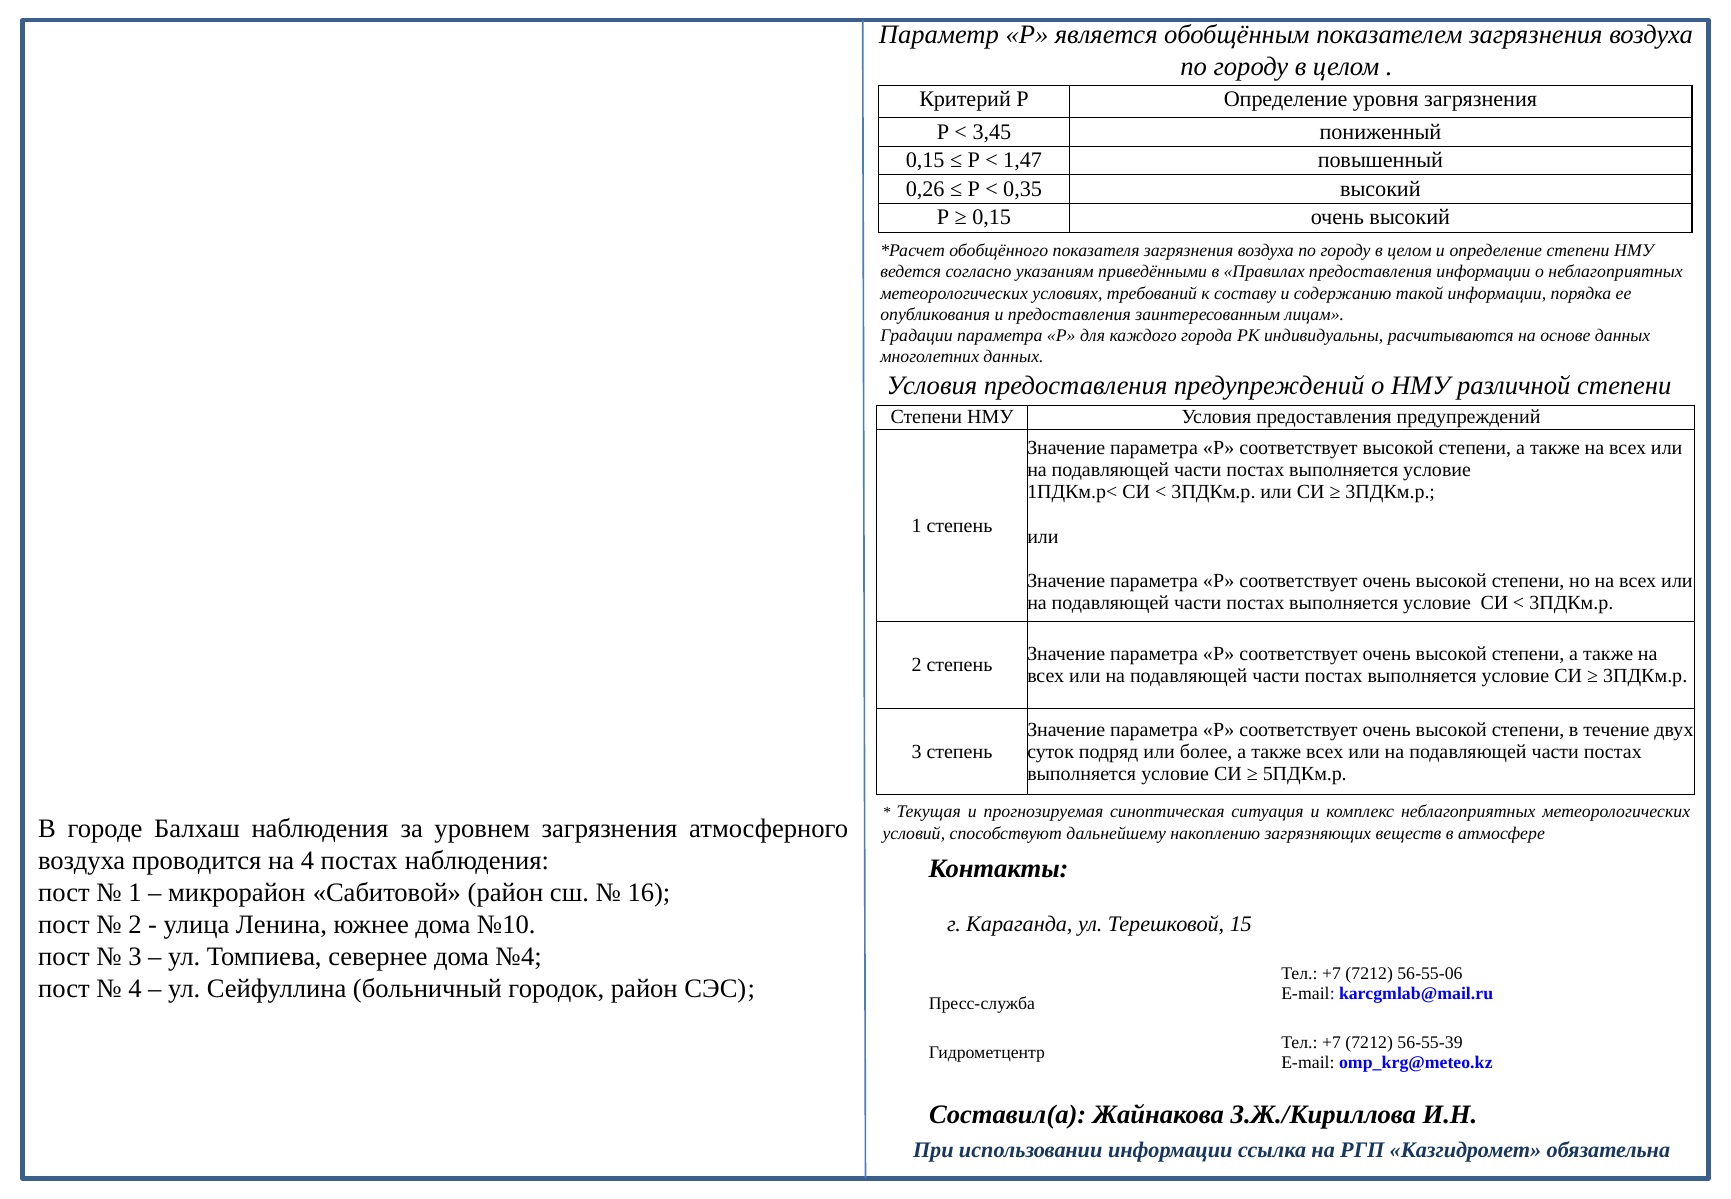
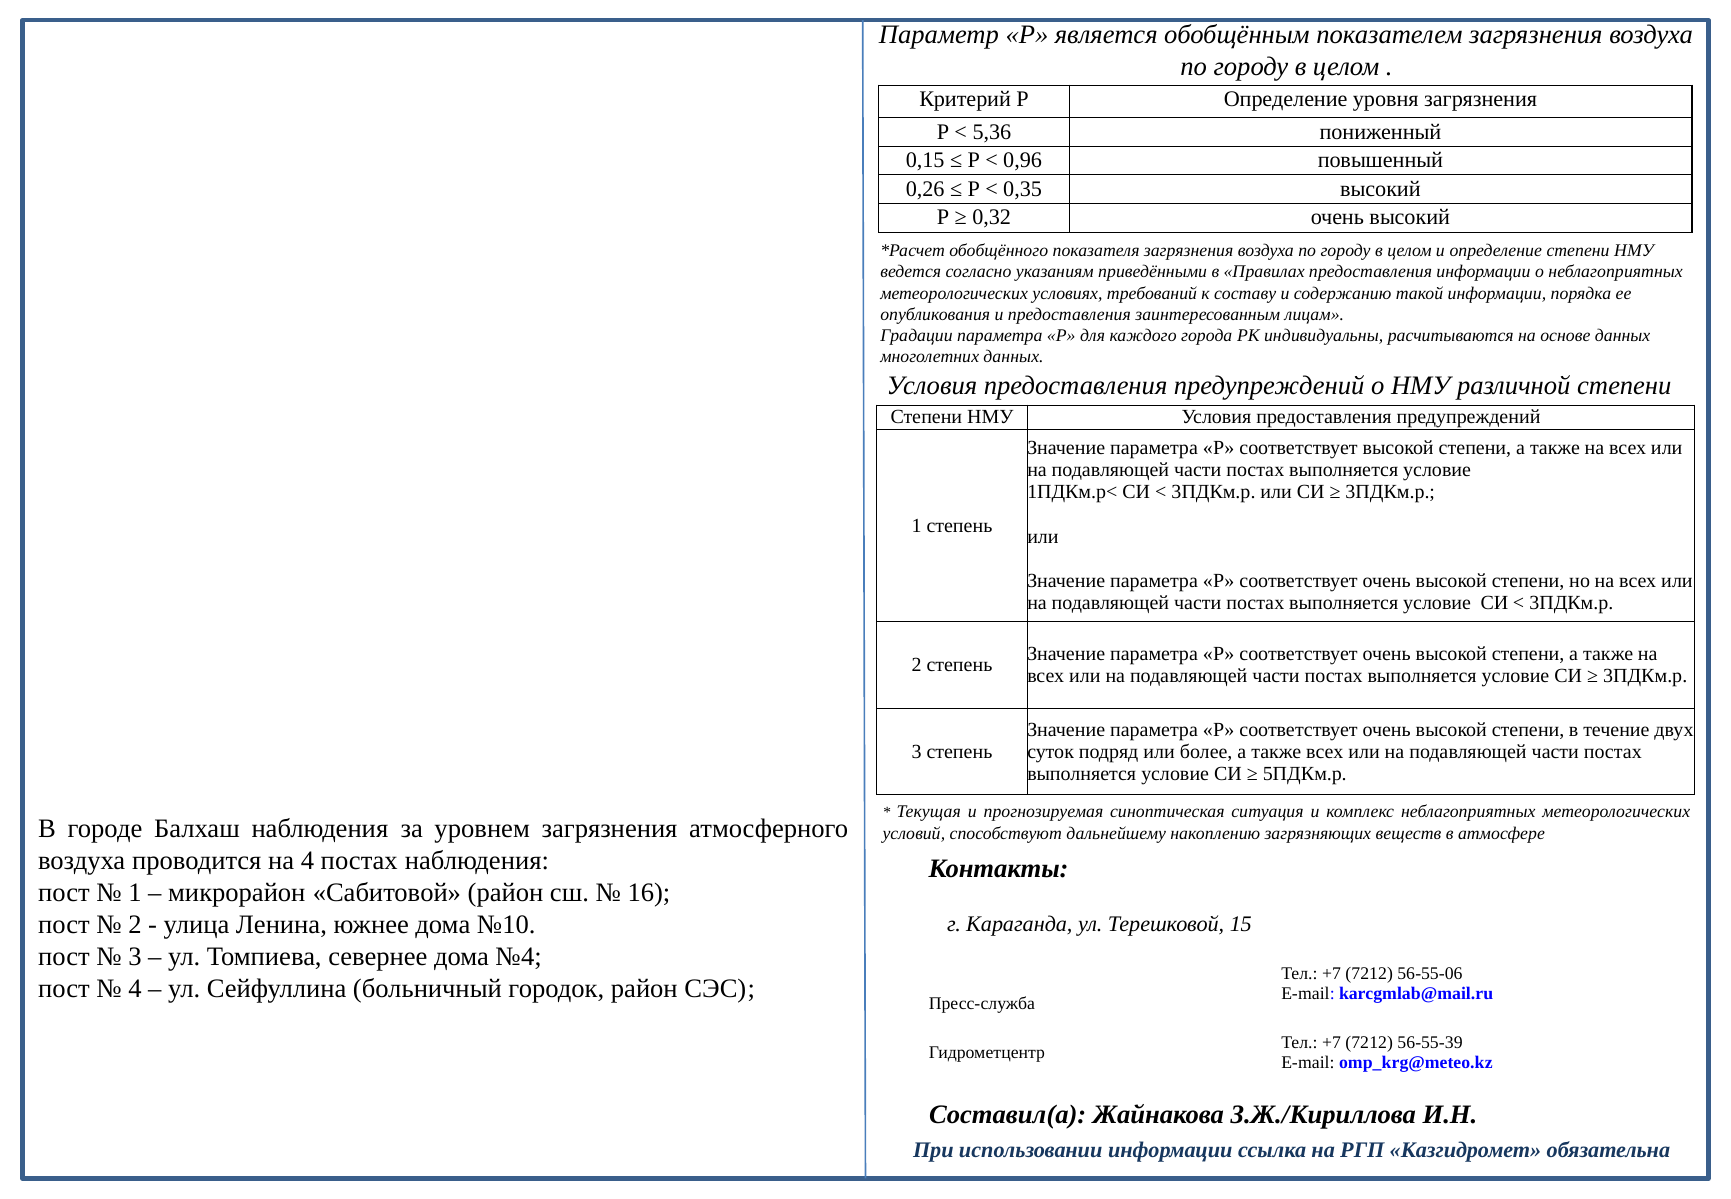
3,45: 3,45 -> 5,36
1,47: 1,47 -> 0,96
0,15 at (992, 217): 0,15 -> 0,32
